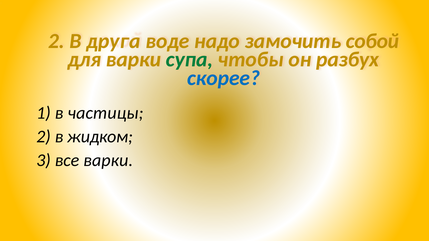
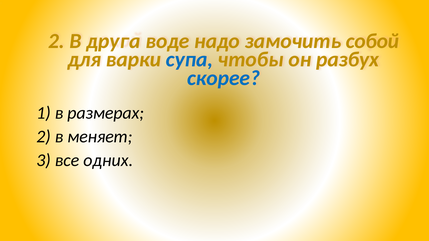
супа colour: green -> blue
частицы: частицы -> размерах
жидком: жидком -> меняет
все варки: варки -> одних
